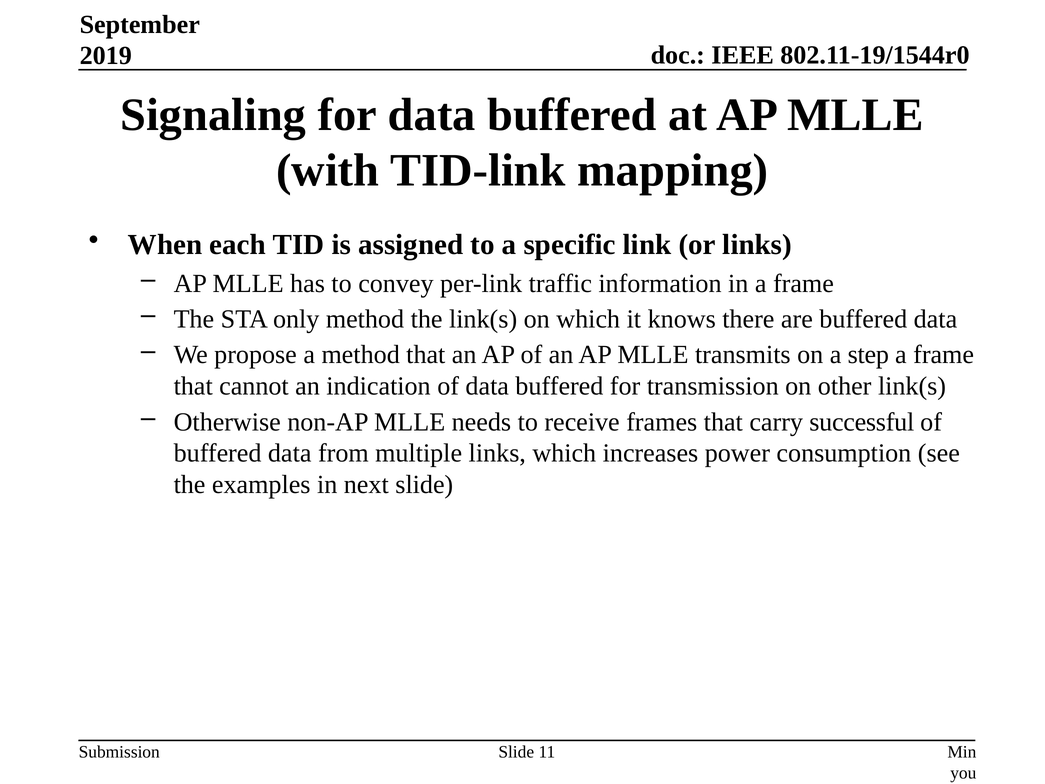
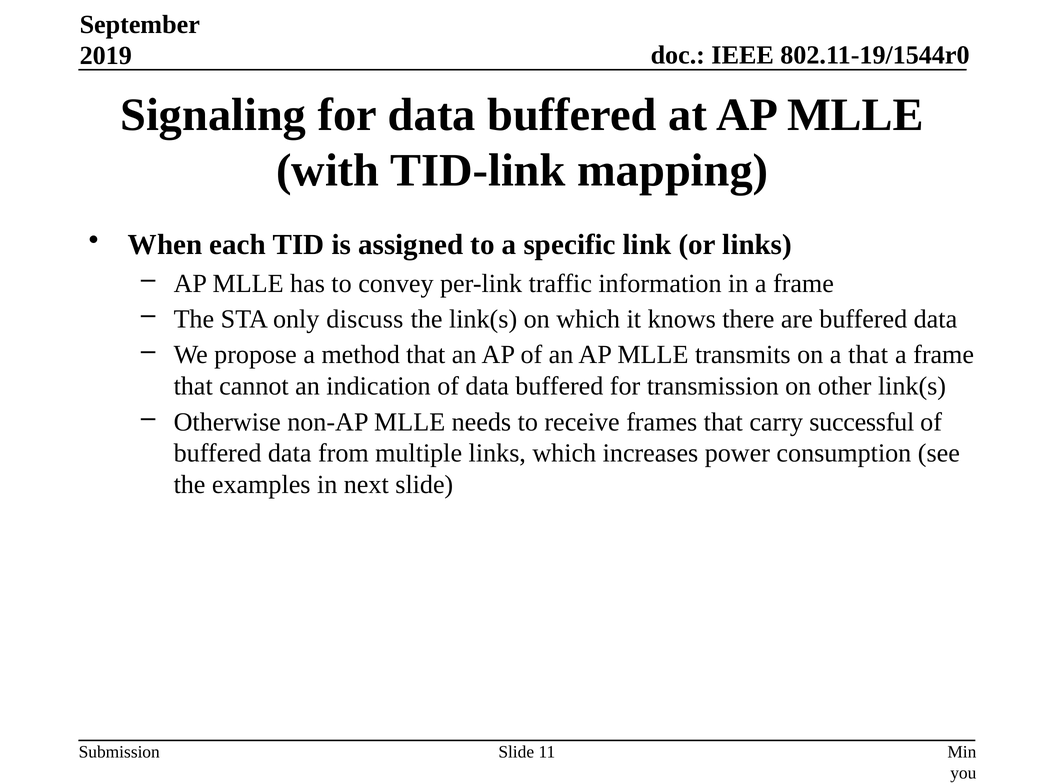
only method: method -> discuss
a step: step -> that
